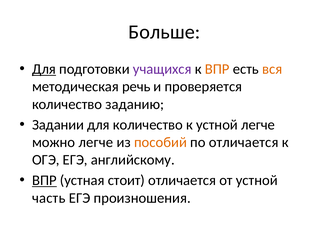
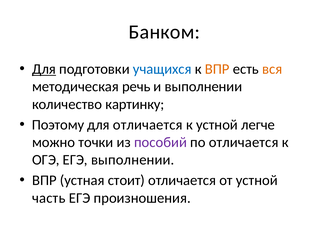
Больше: Больше -> Банком
учащихся colour: purple -> blue
и проверяется: проверяется -> выполнении
заданию: заданию -> картинку
Задании: Задании -> Поэтому
для количество: количество -> отличается
можно легче: легче -> точки
пособий colour: orange -> purple
ЕГЭ английскому: английскому -> выполнении
ВПР at (44, 180) underline: present -> none
